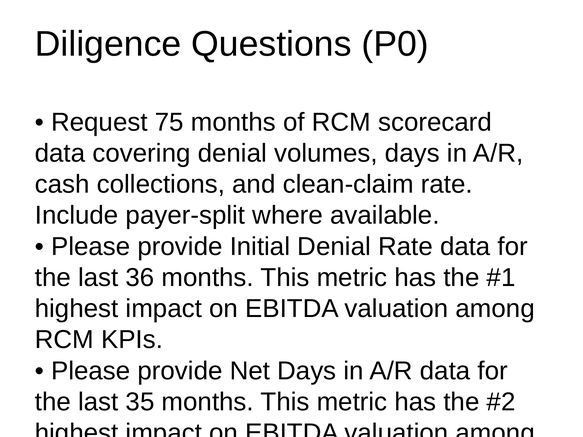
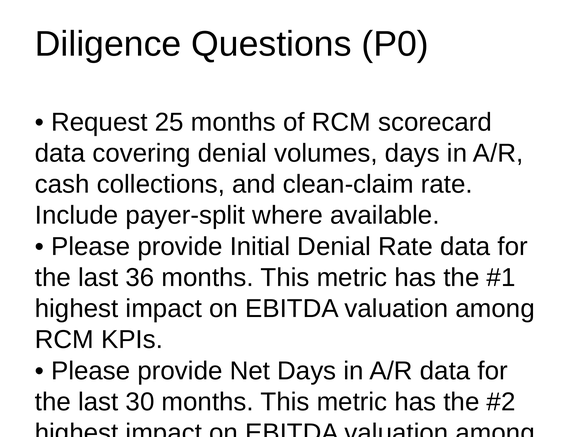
75: 75 -> 25
35: 35 -> 30
